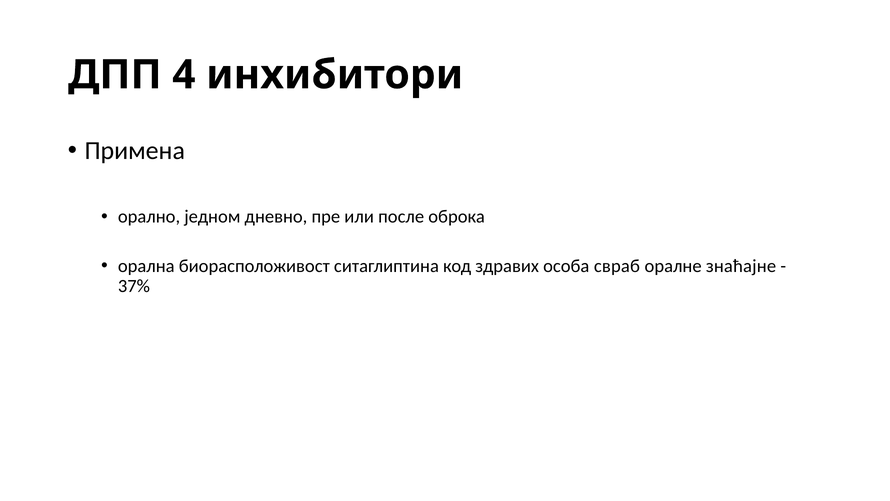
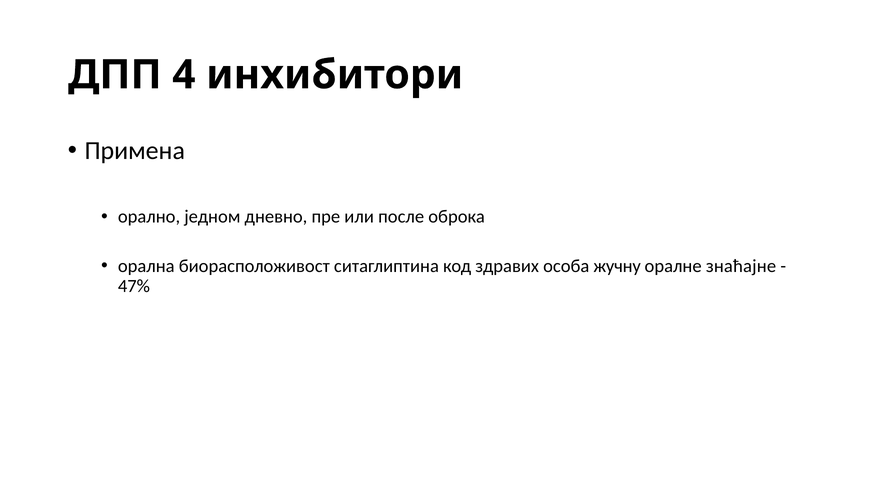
свраб: свраб -> жучну
37%: 37% -> 47%
